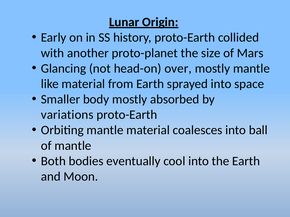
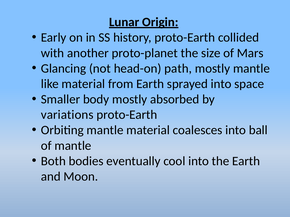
over: over -> path
